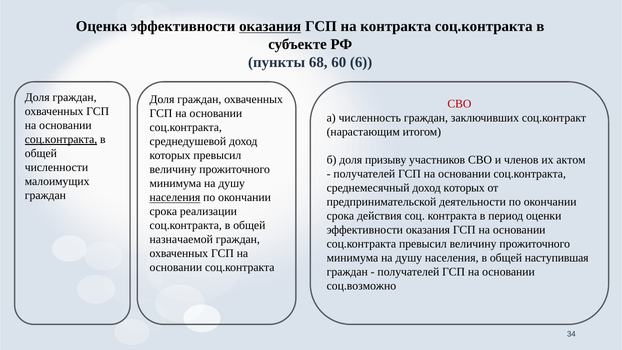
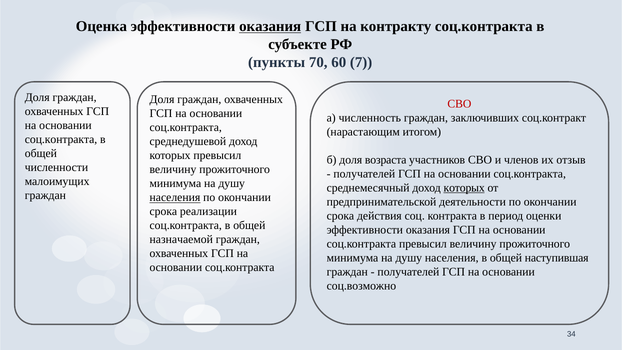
на контракта: контракта -> контракту
68: 68 -> 70
6: 6 -> 7
соц.контракта at (61, 139) underline: present -> none
призыву: призыву -> возраста
актом: актом -> отзыв
которых at (464, 188) underline: none -> present
